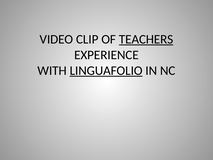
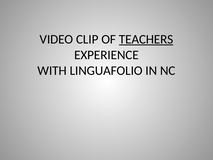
LINGUAFOLIO underline: present -> none
